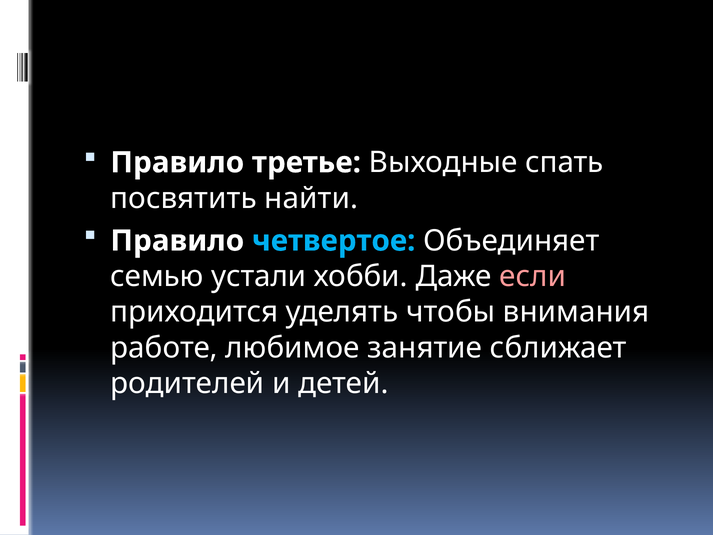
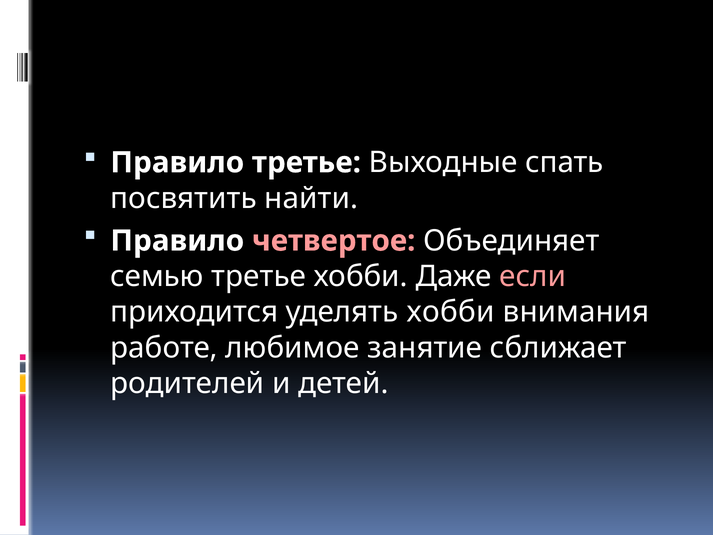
четвертое colour: light blue -> pink
семью устали: устали -> третье
уделять чтобы: чтобы -> хобби
